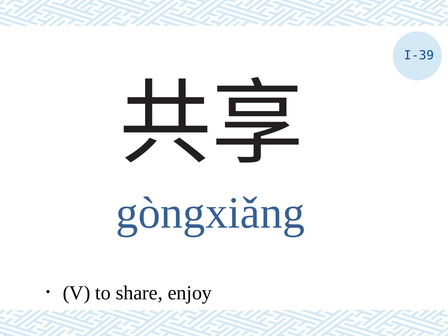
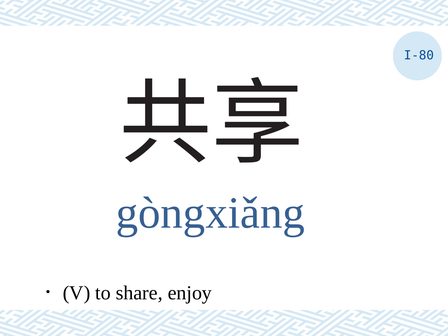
I-39: I-39 -> I-80
